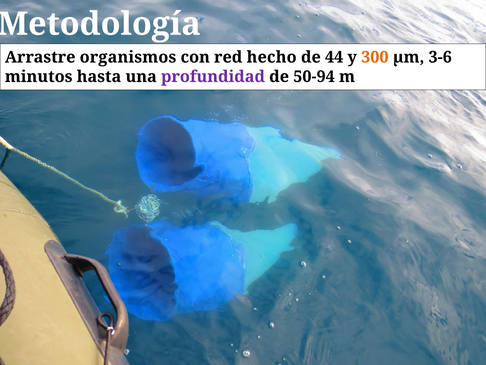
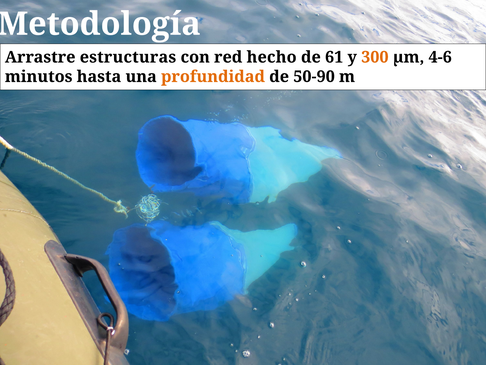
organismos: organismos -> estructuras
44: 44 -> 61
3-6: 3-6 -> 4-6
profundidad colour: purple -> orange
50-94: 50-94 -> 50-90
